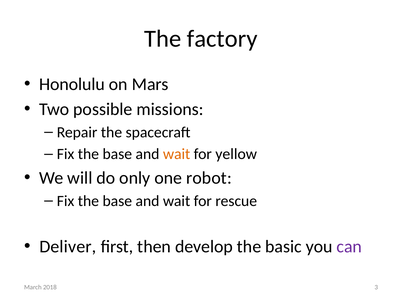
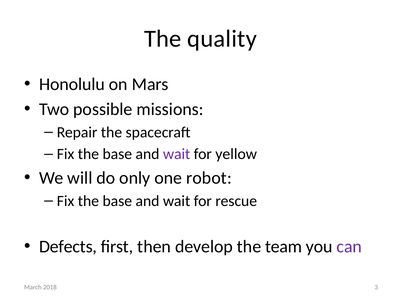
factory: factory -> quality
wait at (177, 154) colour: orange -> purple
Deliver: Deliver -> Defects
basic: basic -> team
